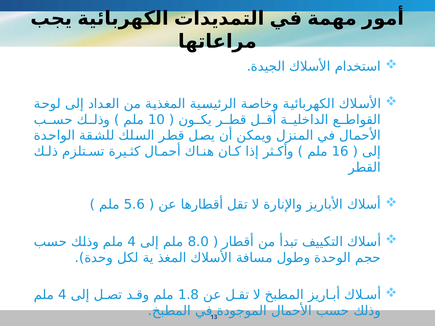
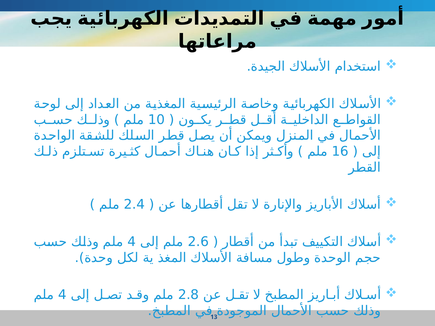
5.6: 5.6 -> 2.4
8.0: 8.0 -> 2.6
1.8: 1.8 -> 2.8
